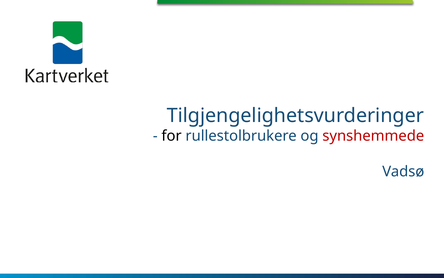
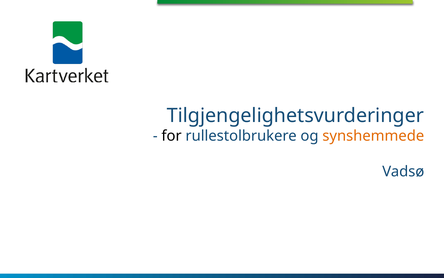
synshemmede colour: red -> orange
